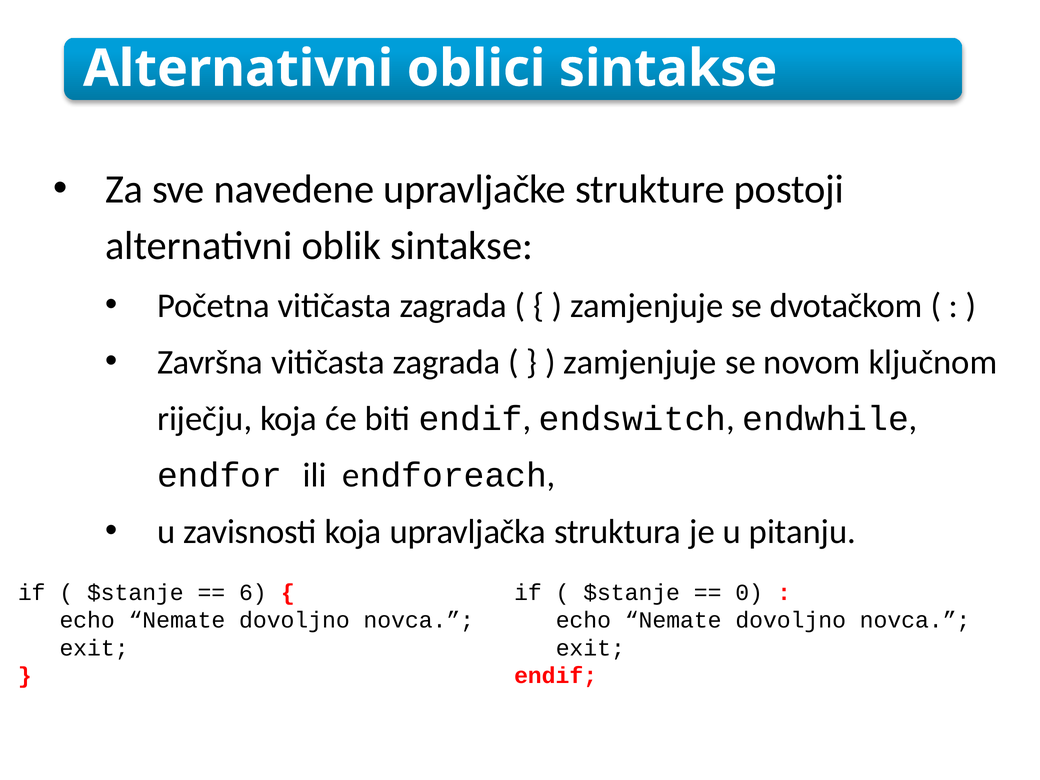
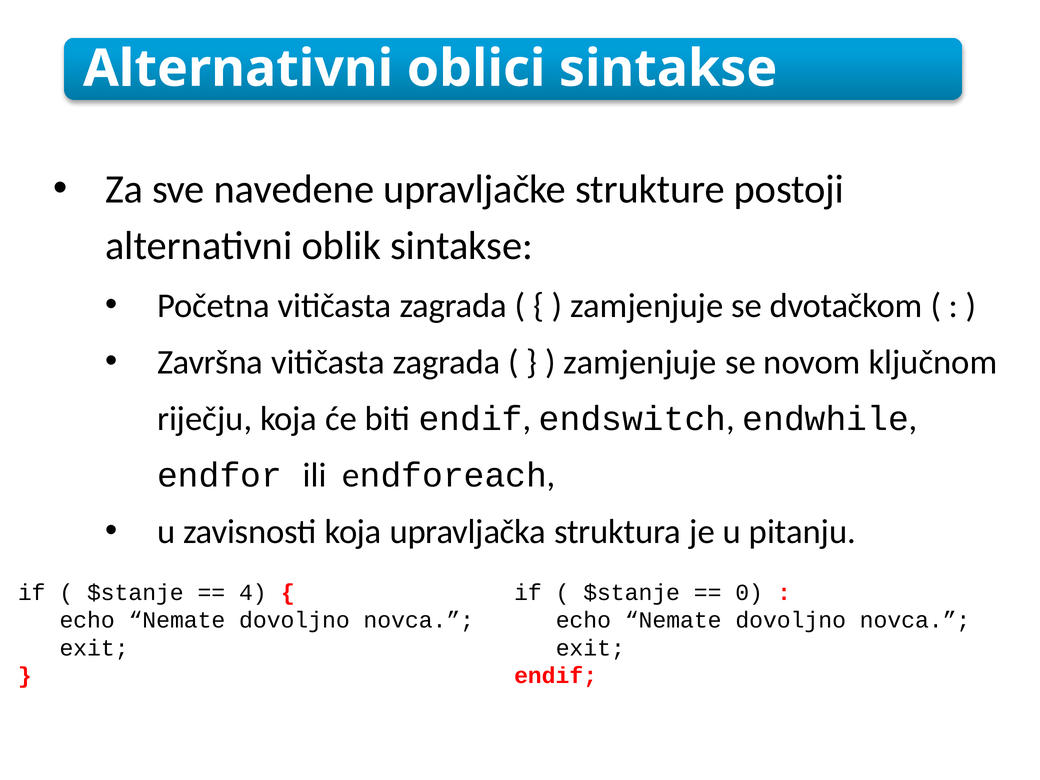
6: 6 -> 4
